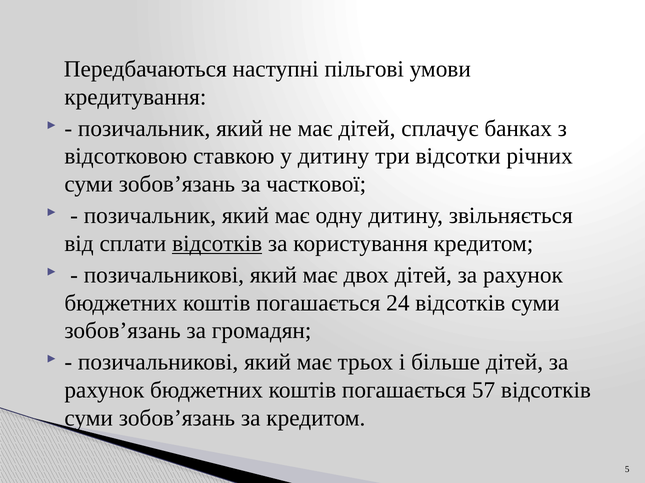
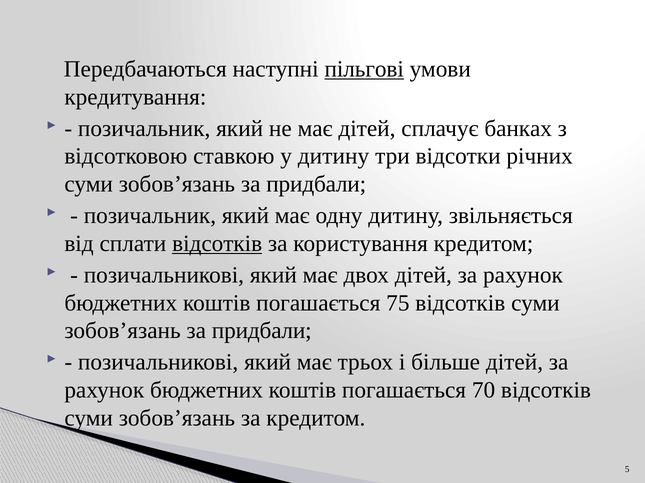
пільгові underline: none -> present
часткової at (316, 184): часткової -> придбали
24: 24 -> 75
громадян at (262, 331): громадян -> придбали
57: 57 -> 70
